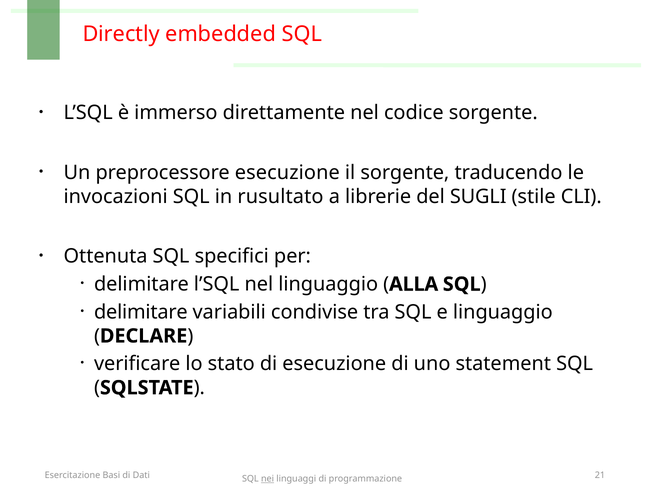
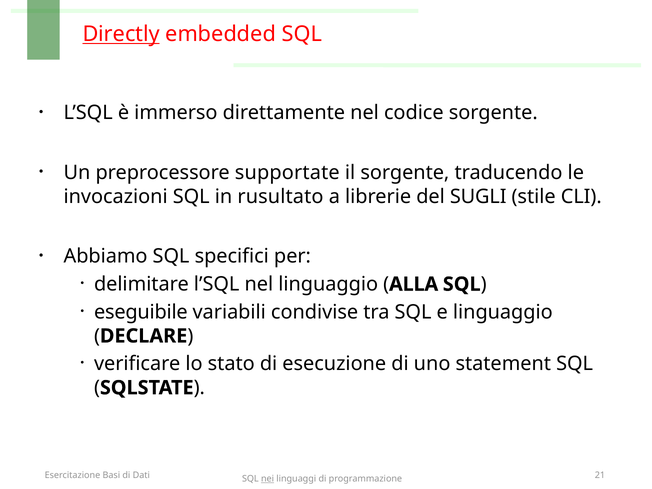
Directly underline: none -> present
preprocessore esecuzione: esecuzione -> supportate
Ottenuta: Ottenuta -> Abbiamo
delimitare at (141, 312): delimitare -> eseguibile
